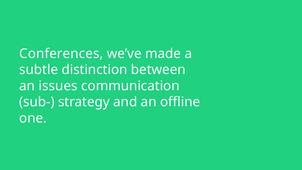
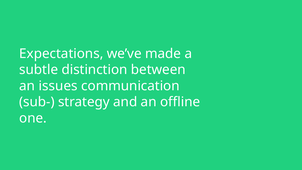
Conferences: Conferences -> Expectations
